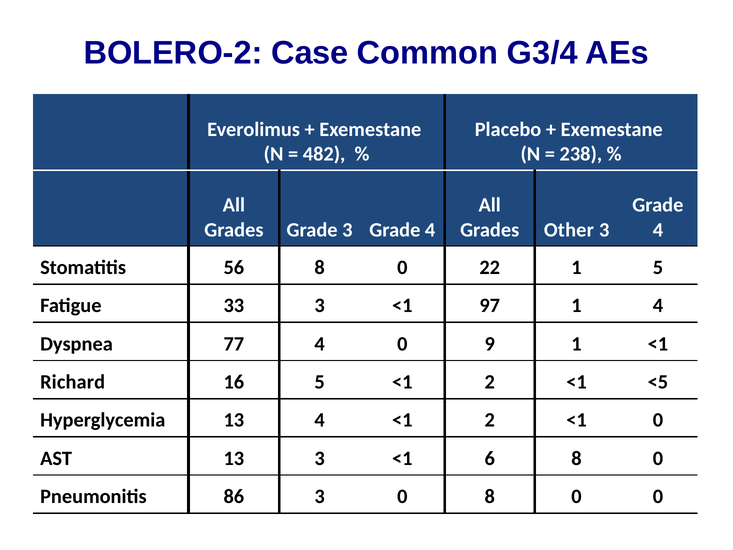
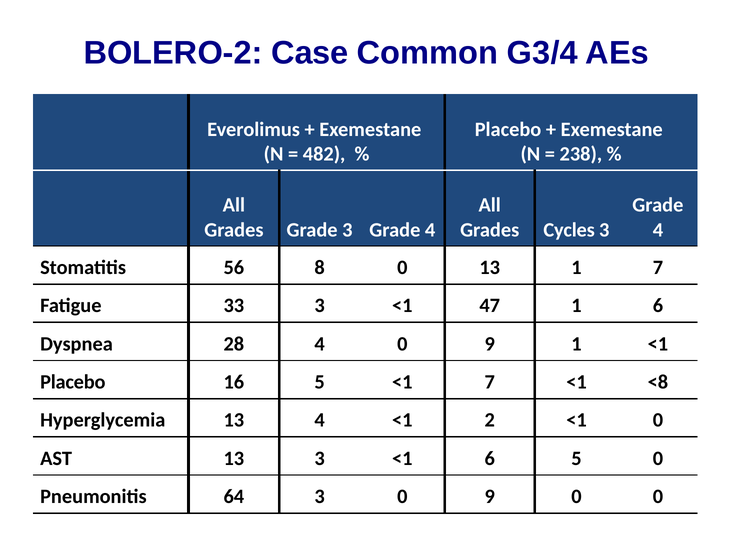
Other: Other -> Cycles
0 22: 22 -> 13
1 5: 5 -> 7
97: 97 -> 47
1 4: 4 -> 6
77: 77 -> 28
Richard at (73, 382): Richard -> Placebo
5 <1 2: 2 -> 7
<5: <5 -> <8
6 8: 8 -> 5
86: 86 -> 64
3 0 8: 8 -> 9
